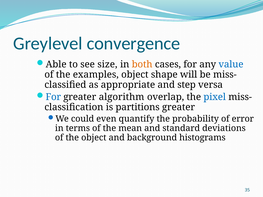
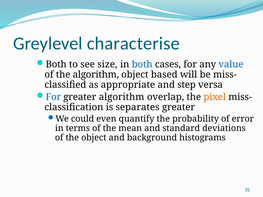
convergence: convergence -> characterise
Able at (56, 64): Able -> Both
both at (142, 64) colour: orange -> blue
the examples: examples -> algorithm
shape: shape -> based
pixel colour: blue -> orange
partitions: partitions -> separates
